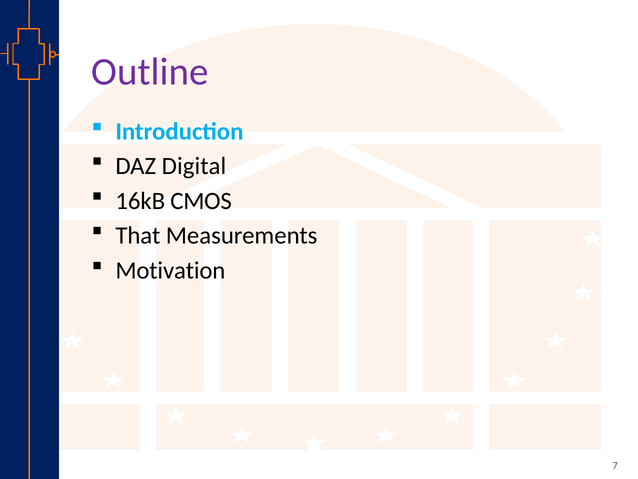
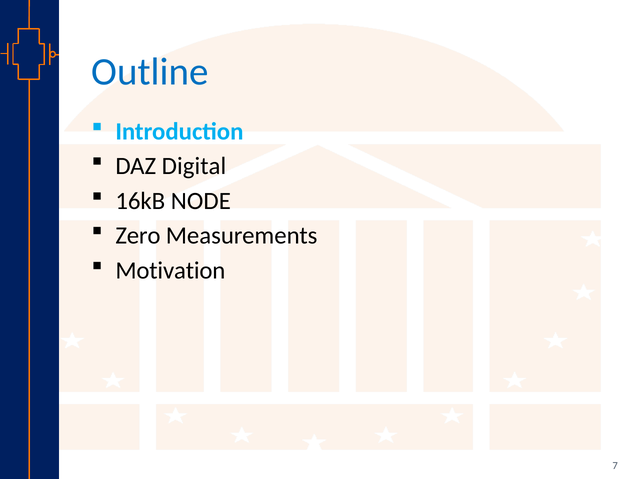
Outline colour: purple -> blue
CMOS: CMOS -> NODE
That: That -> Zero
